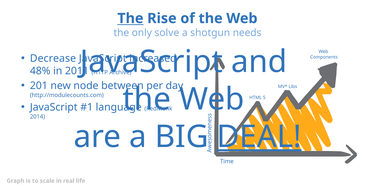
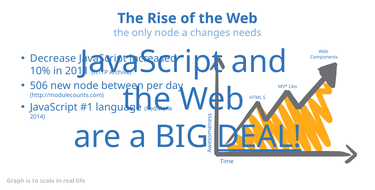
The at (130, 18) underline: present -> none
only solve: solve -> node
shotgun: shotgun -> changes
48%: 48% -> 10%
201: 201 -> 506
